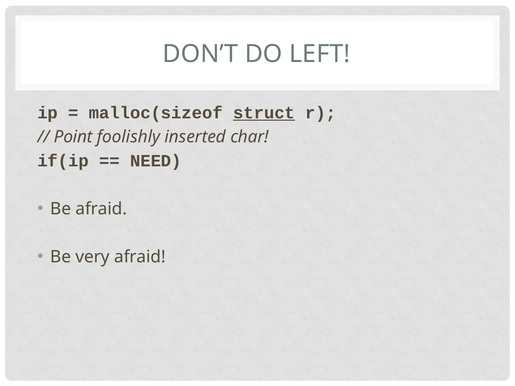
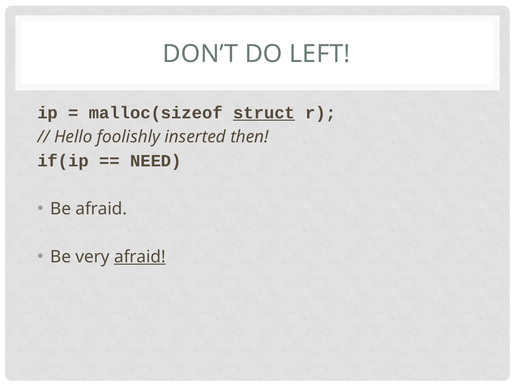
Point: Point -> Hello
char: char -> then
afraid at (140, 257) underline: none -> present
